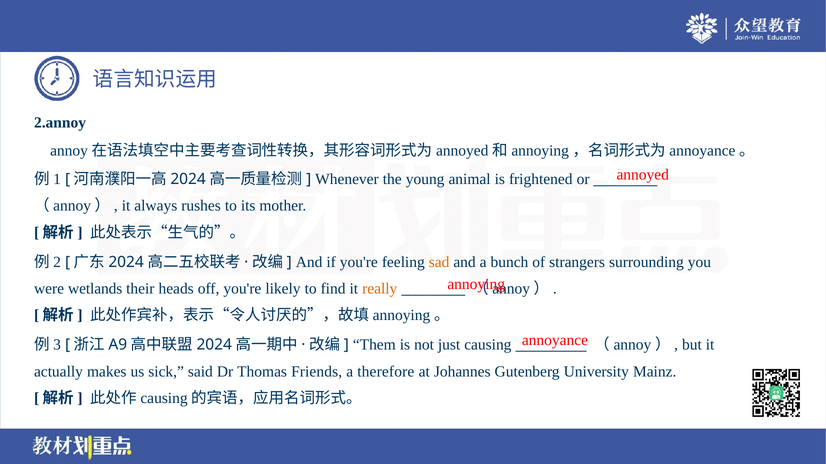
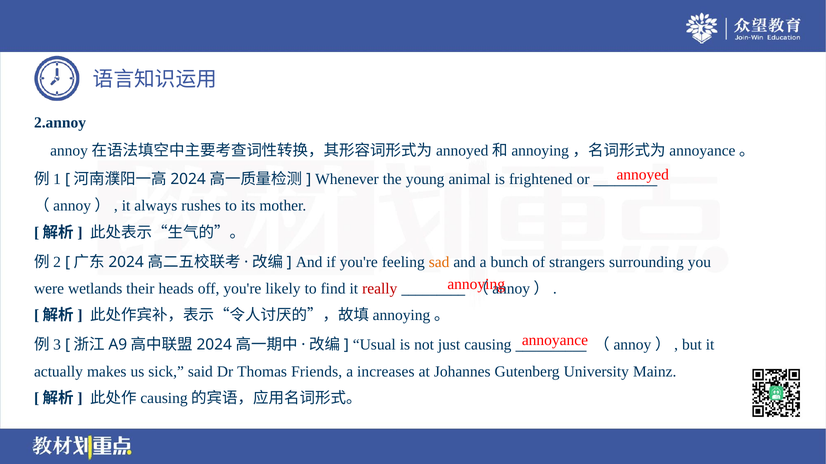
really colour: orange -> red
Them: Them -> Usual
therefore: therefore -> increases
